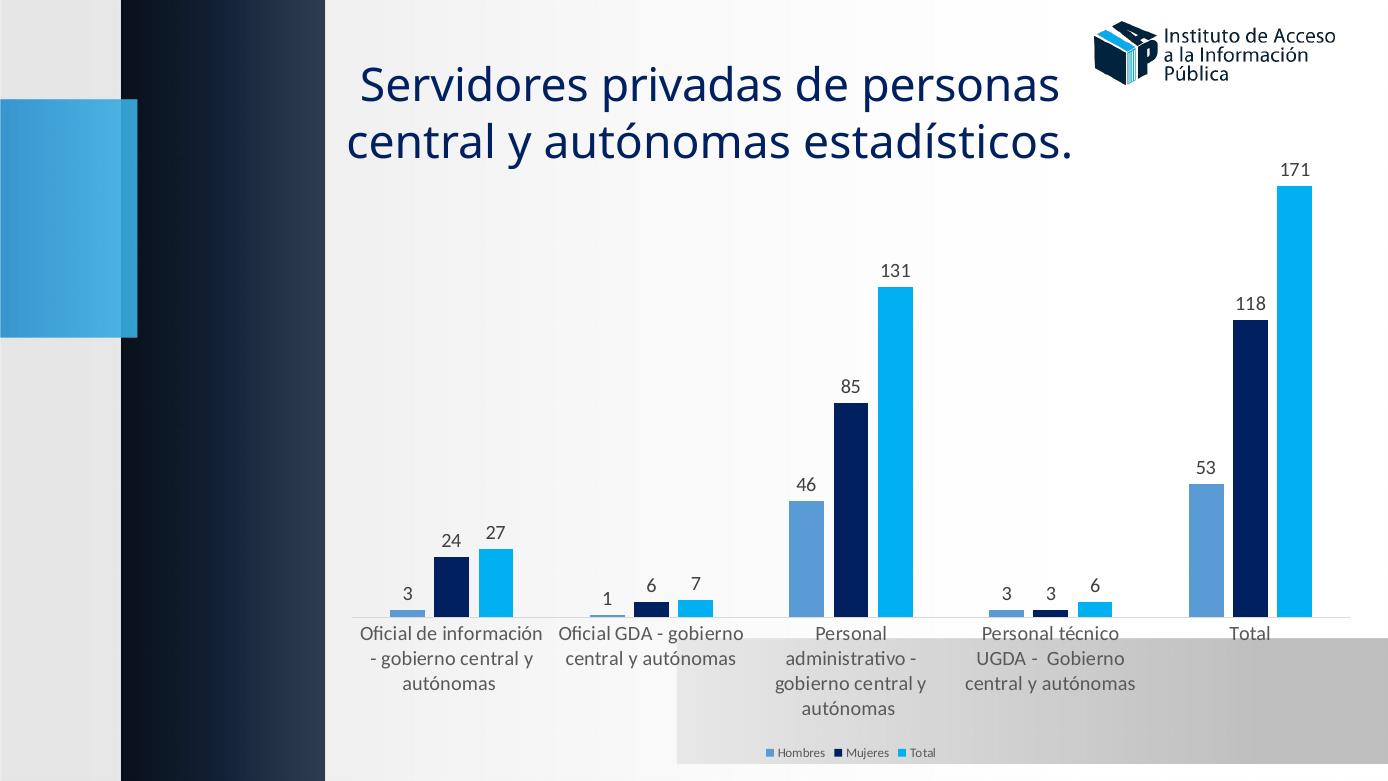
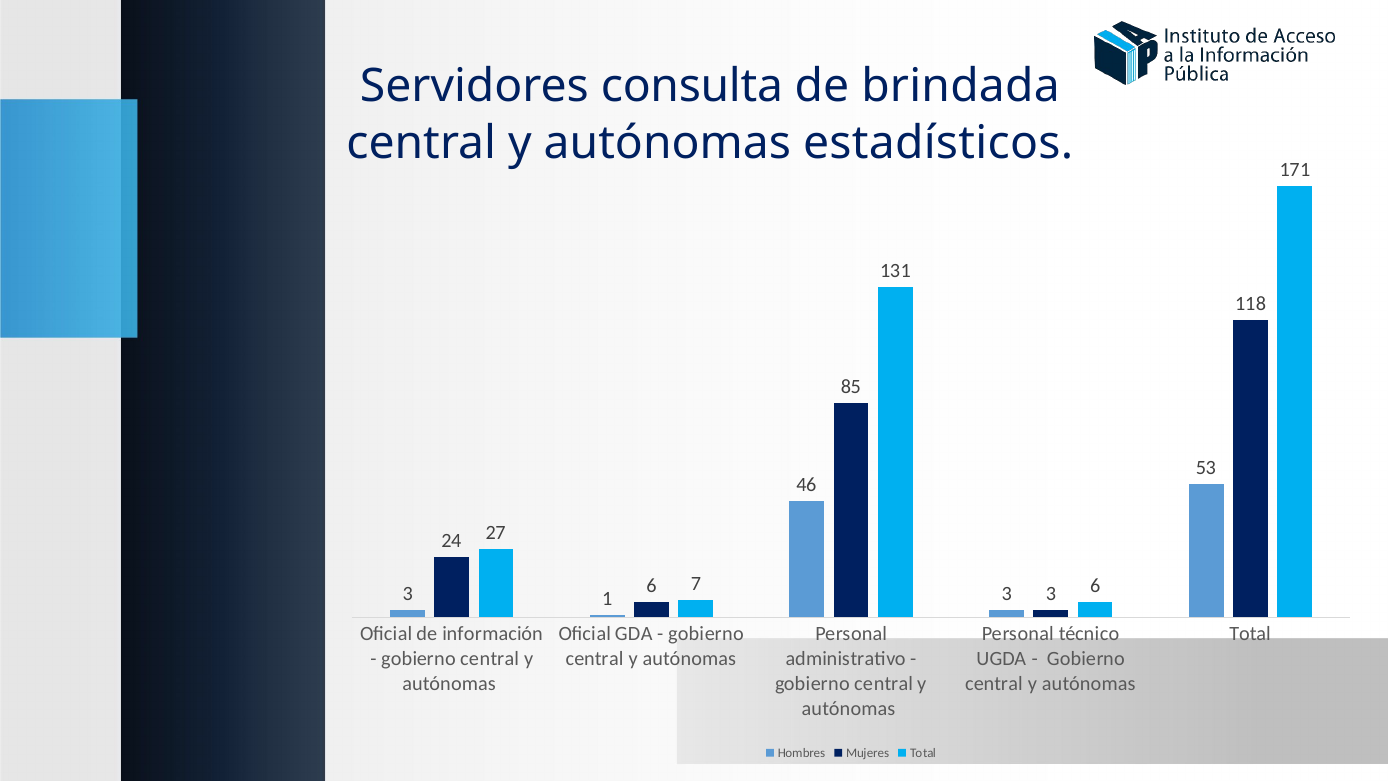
privadas: privadas -> consulta
personas: personas -> brindada
